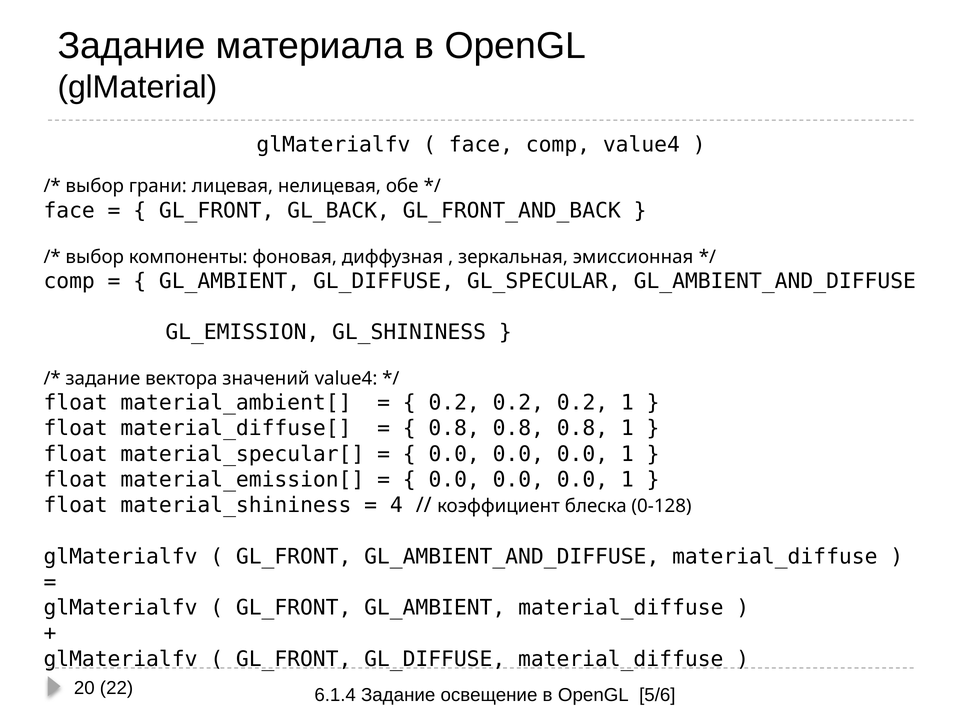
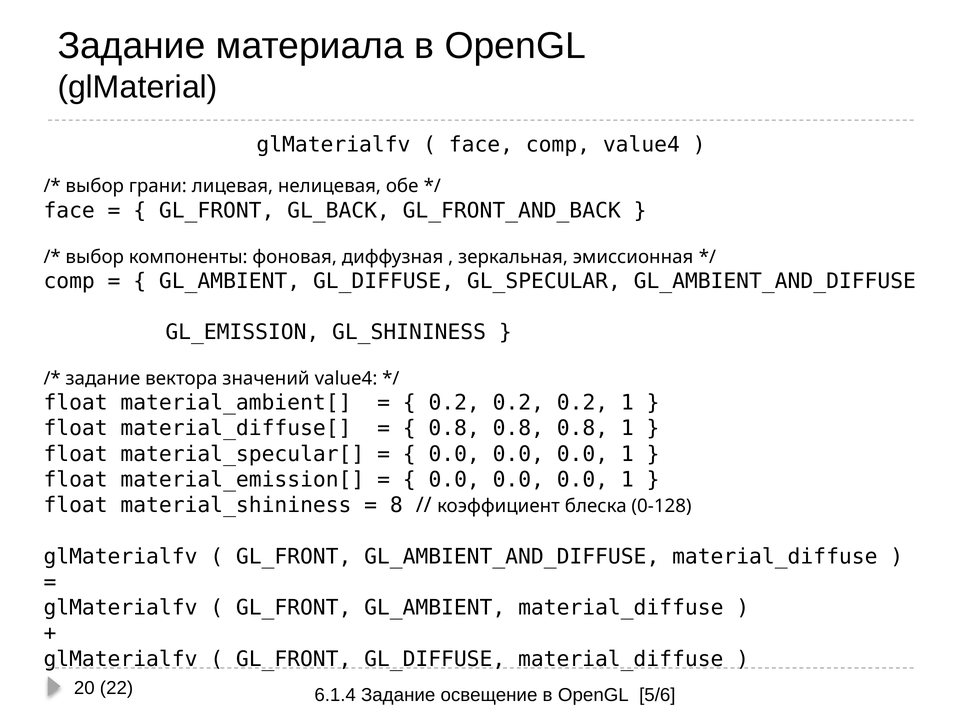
4: 4 -> 8
